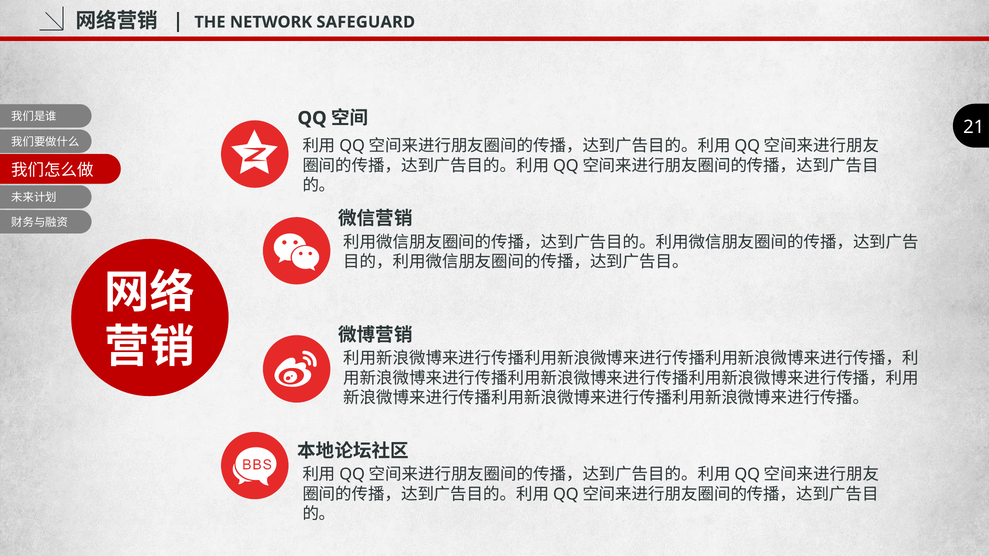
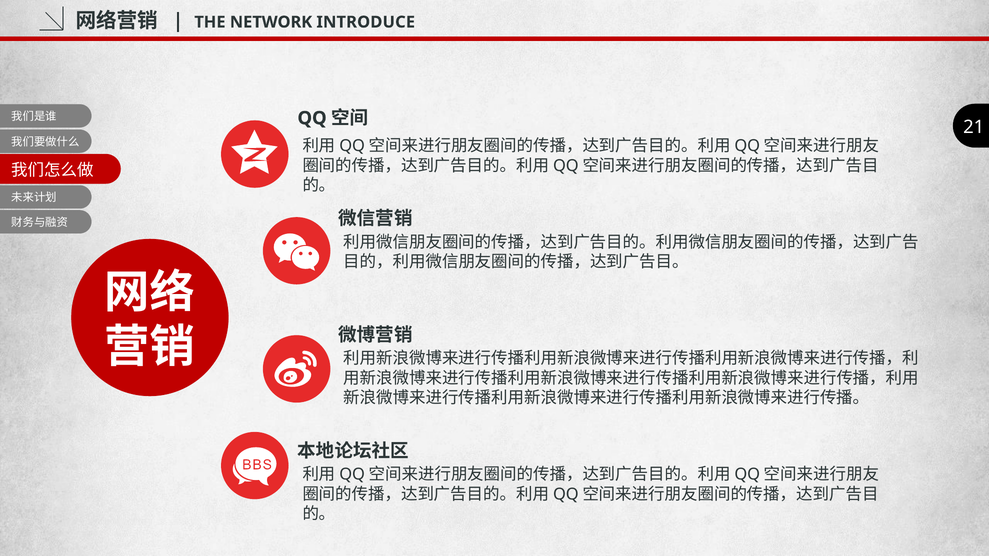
SAFEGUARD: SAFEGUARD -> INTRODUCE
